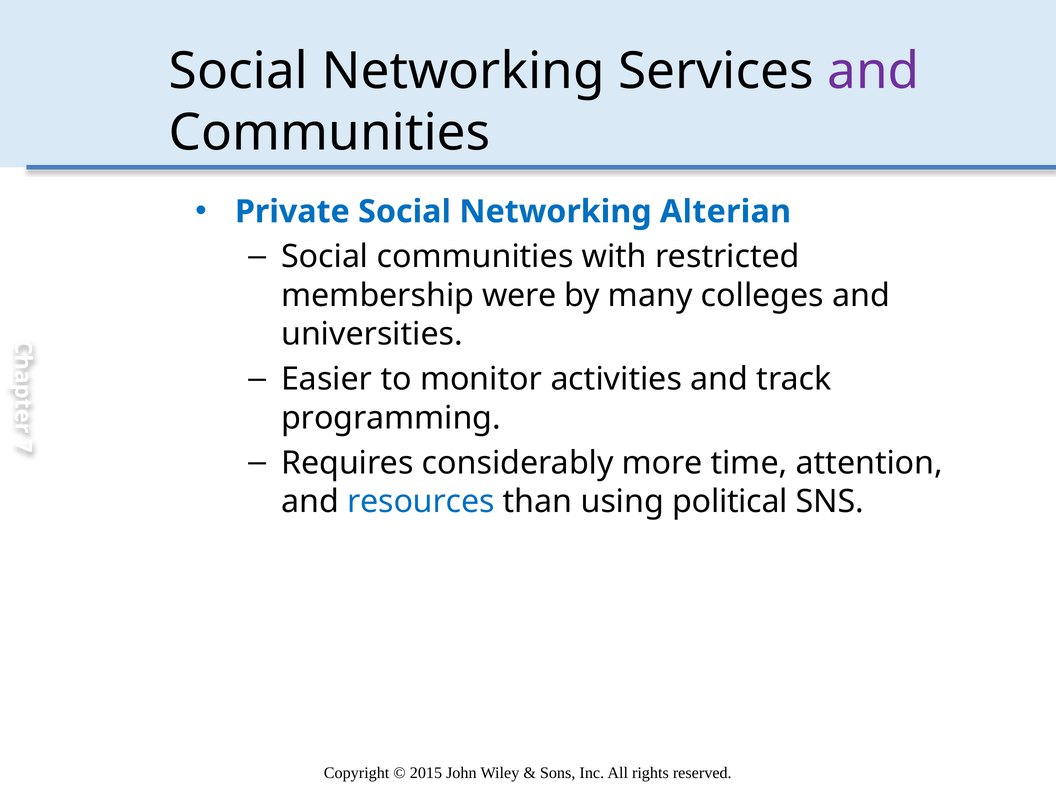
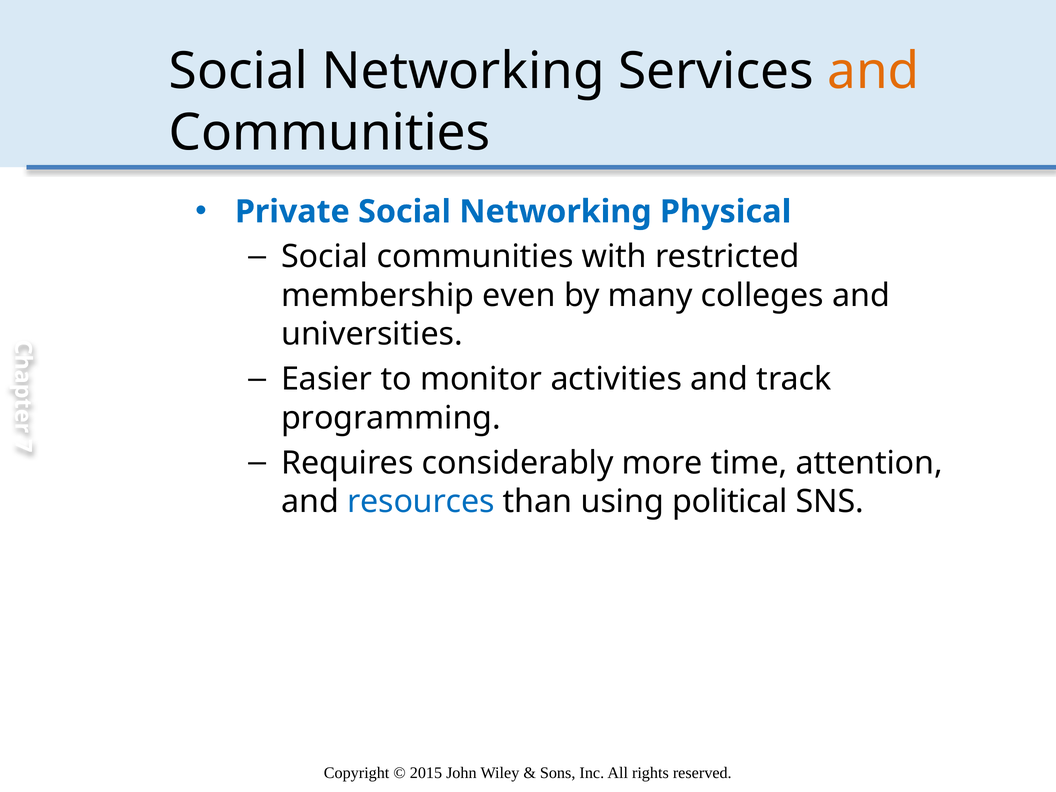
and at (873, 71) colour: purple -> orange
Alterian: Alterian -> Physical
were: were -> even
